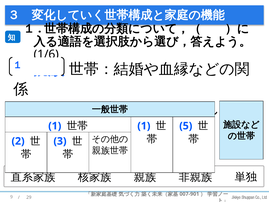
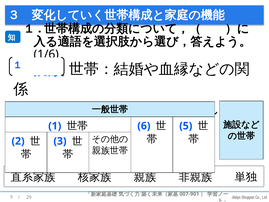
1 at (144, 126): 1 -> 6
